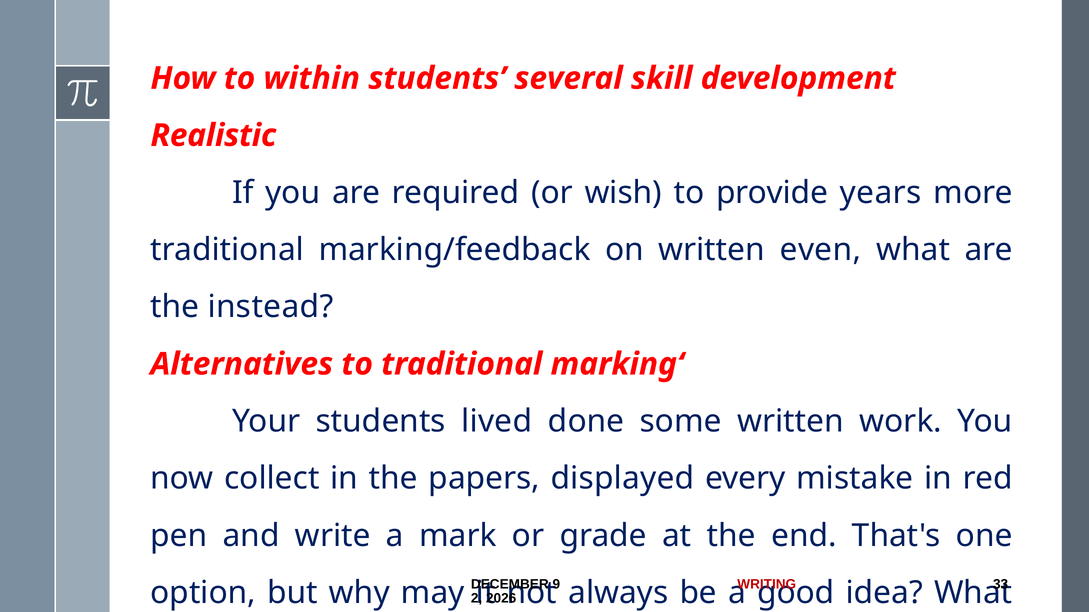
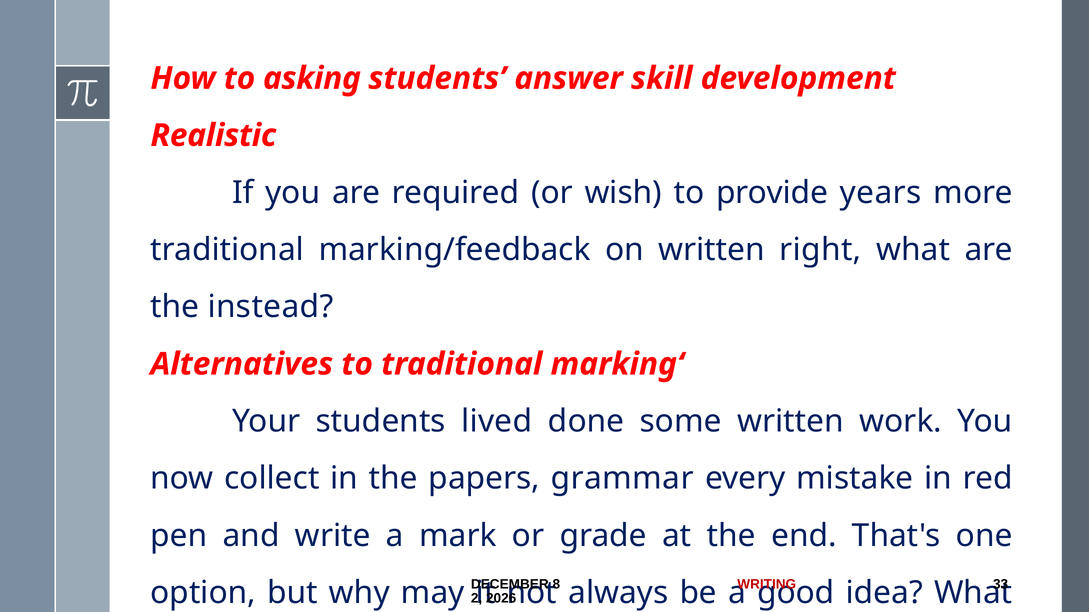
within: within -> asking
several: several -> answer
even: even -> right
displayed: displayed -> grammar
9: 9 -> 8
